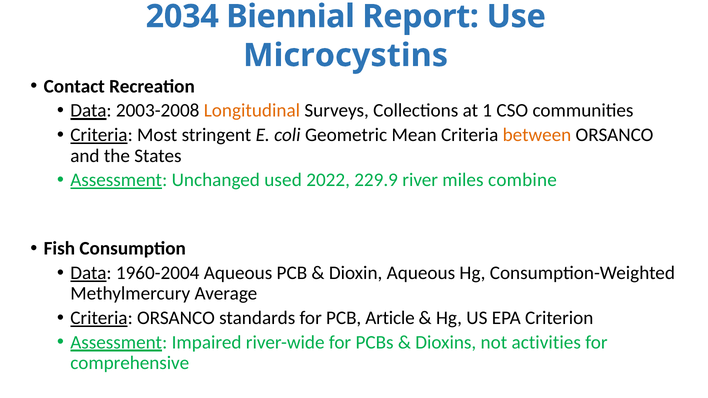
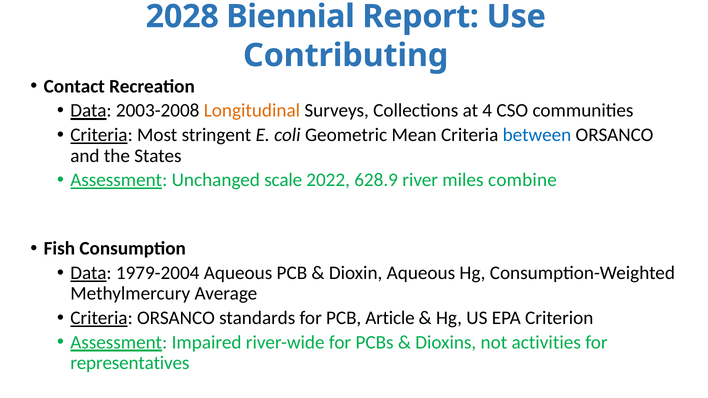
2034: 2034 -> 2028
Microcystins: Microcystins -> Contributing
1: 1 -> 4
between colour: orange -> blue
used: used -> scale
229.9: 229.9 -> 628.9
1960-2004: 1960-2004 -> 1979-2004
comprehensive: comprehensive -> representatives
